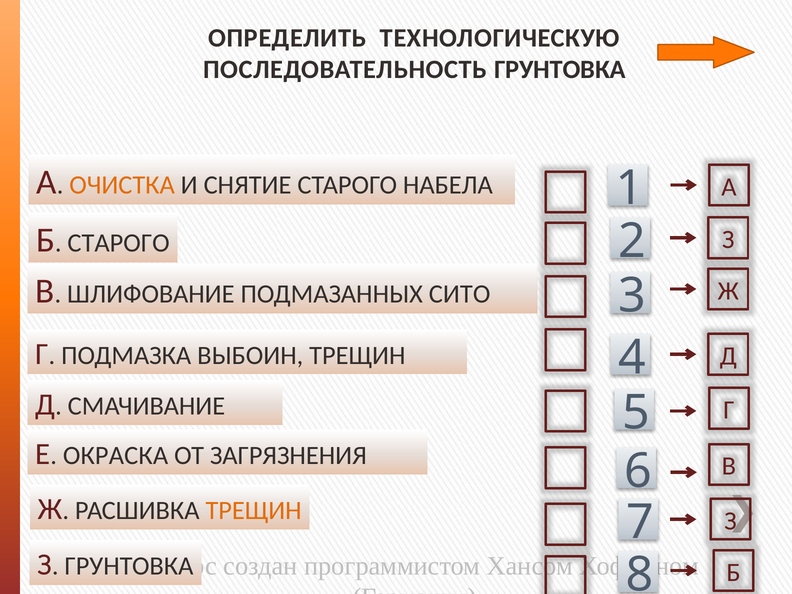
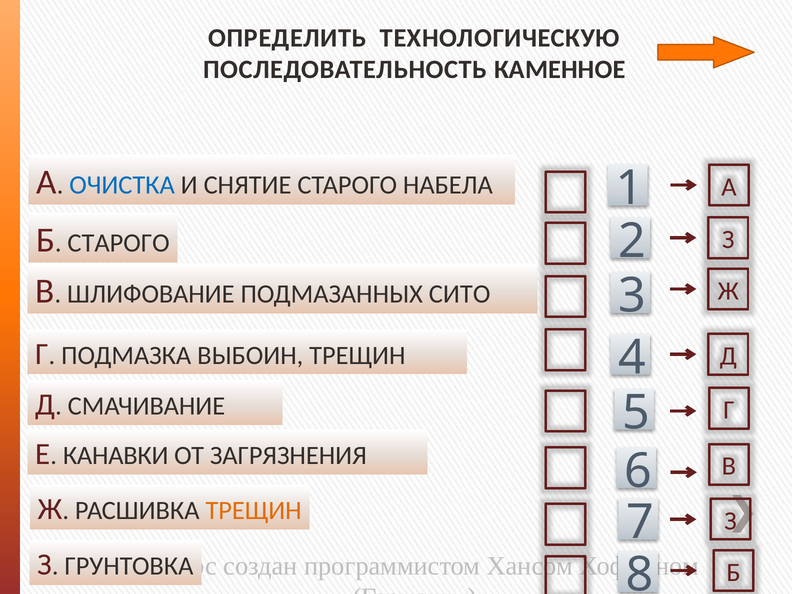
ПОСЛЕДОВАТЕЛЬНОСТЬ ГРУНТОВКА: ГРУНТОВКА -> КАМЕННОЕ
ОЧИСТКА colour: orange -> blue
ОКРАСКА: ОКРАСКА -> КАНАВКИ
